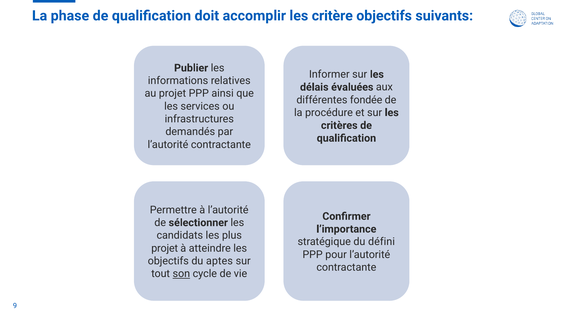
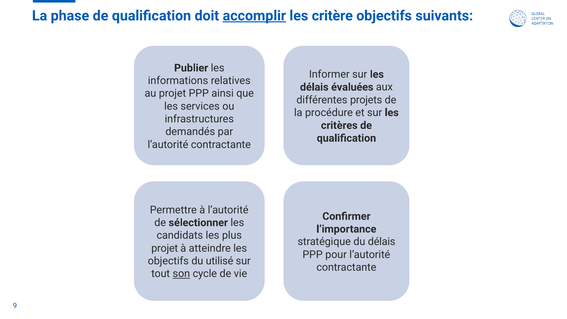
accomplir underline: none -> present
fondée: fondée -> projets
du défini: défini -> délais
aptes: aptes -> utilisé
